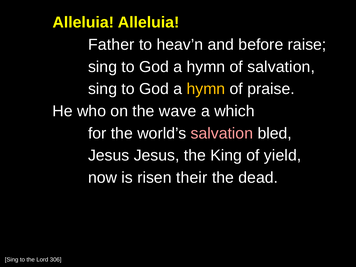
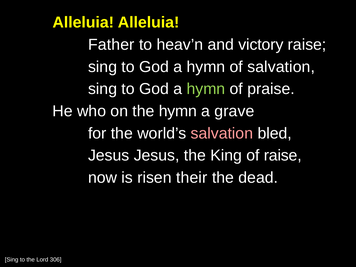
before: before -> victory
hymn at (206, 89) colour: yellow -> light green
the wave: wave -> hymn
which: which -> grave
of yield: yield -> raise
